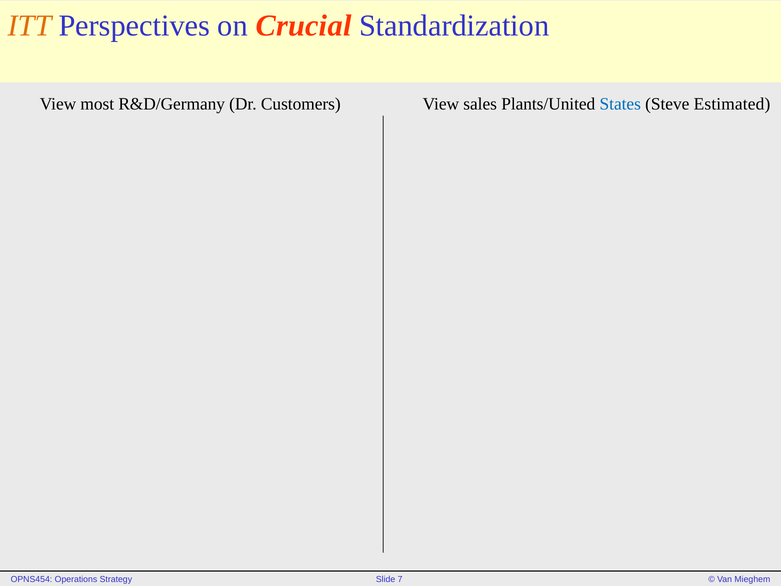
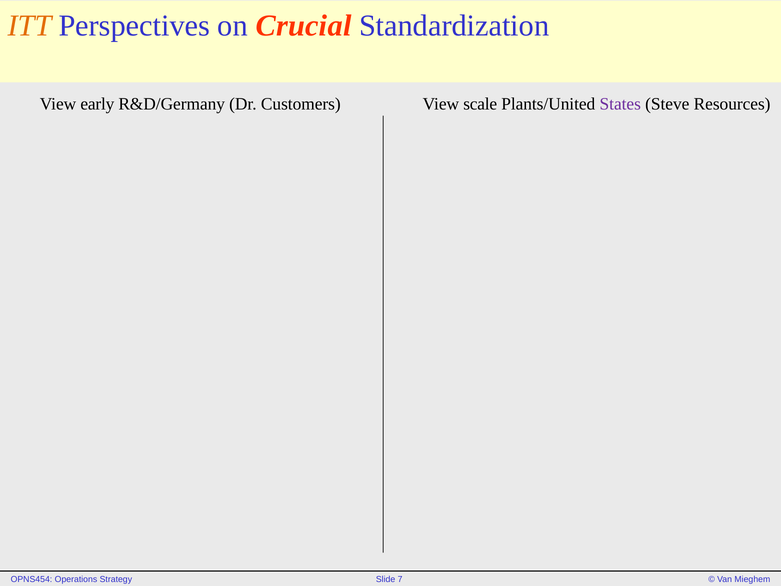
most: most -> early
sales: sales -> scale
States colour: blue -> purple
Estimated: Estimated -> Resources
